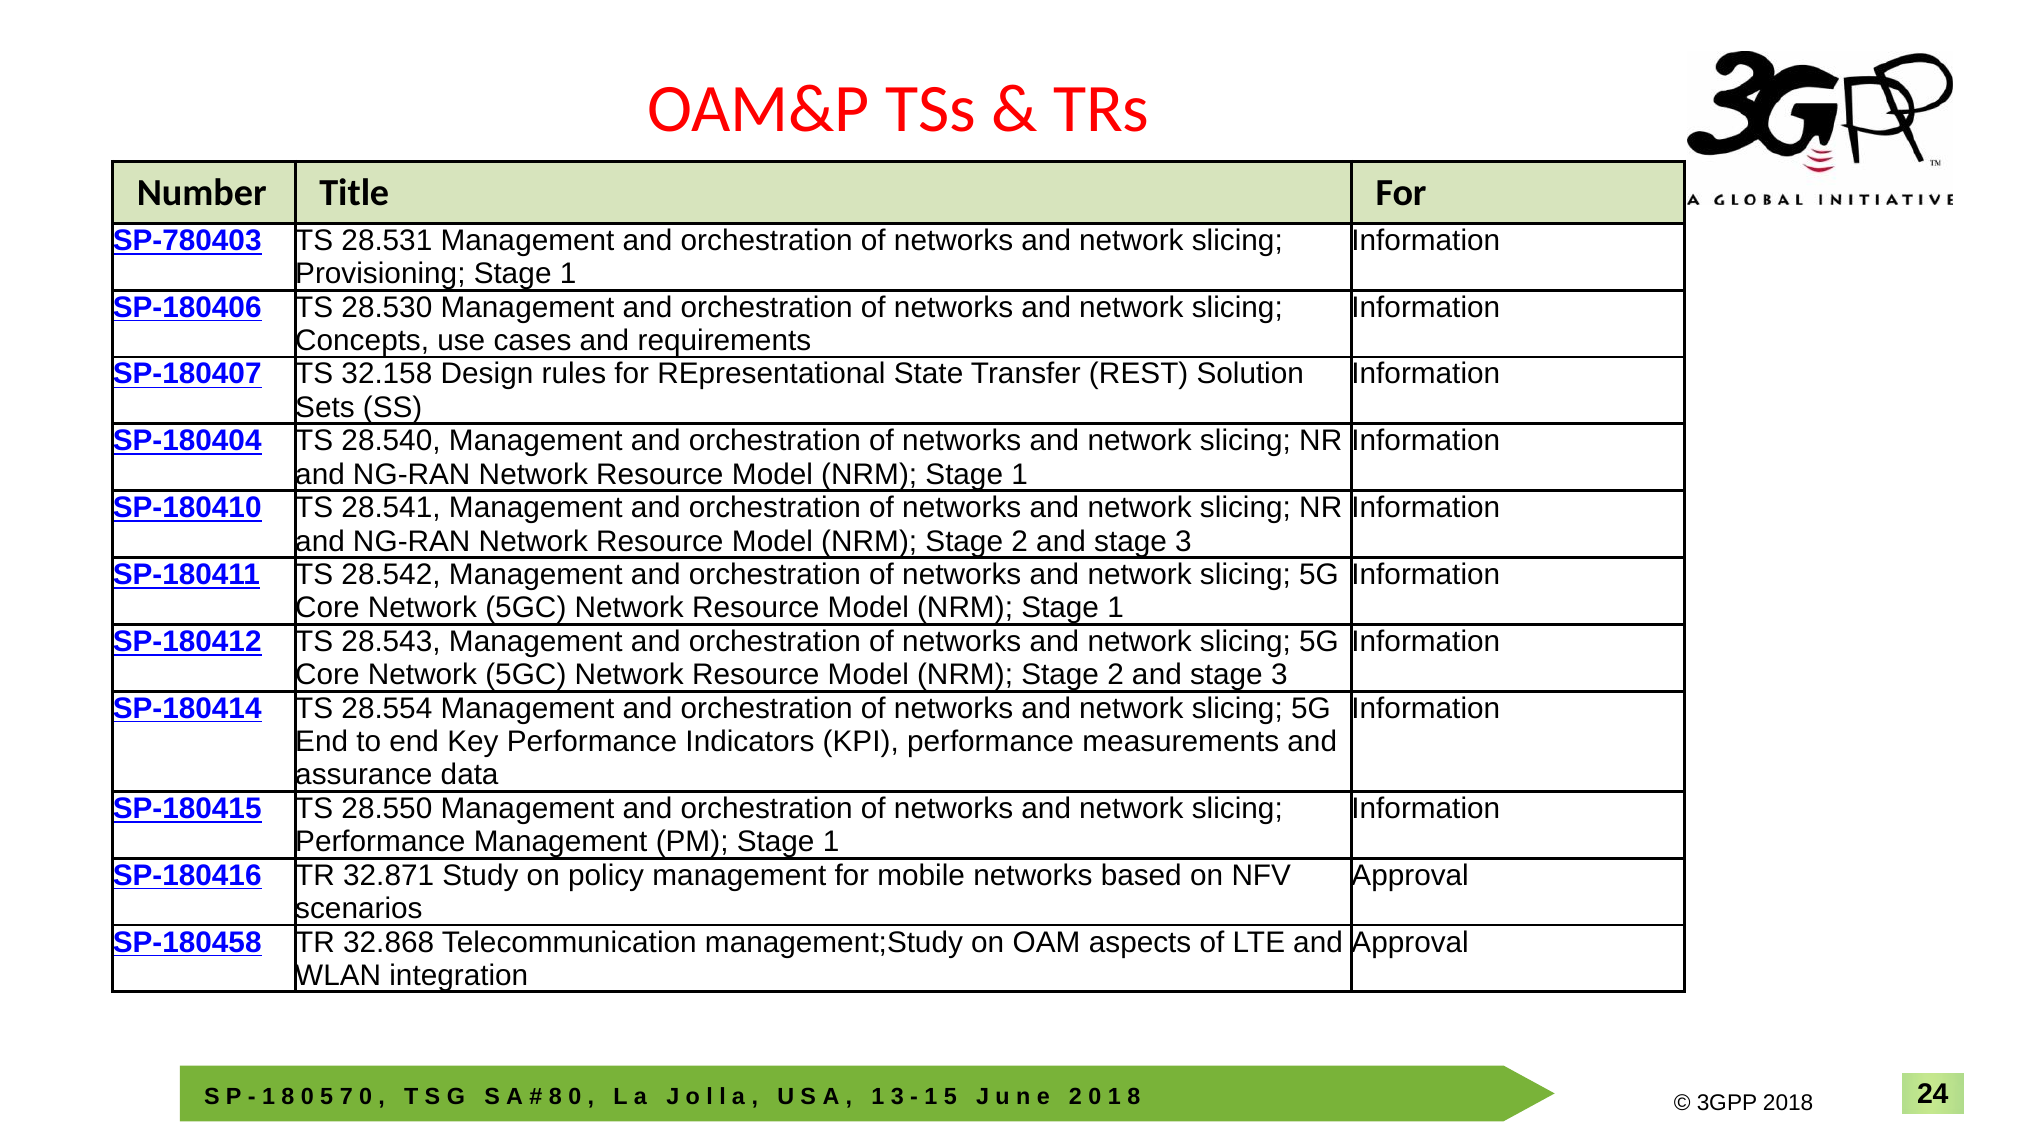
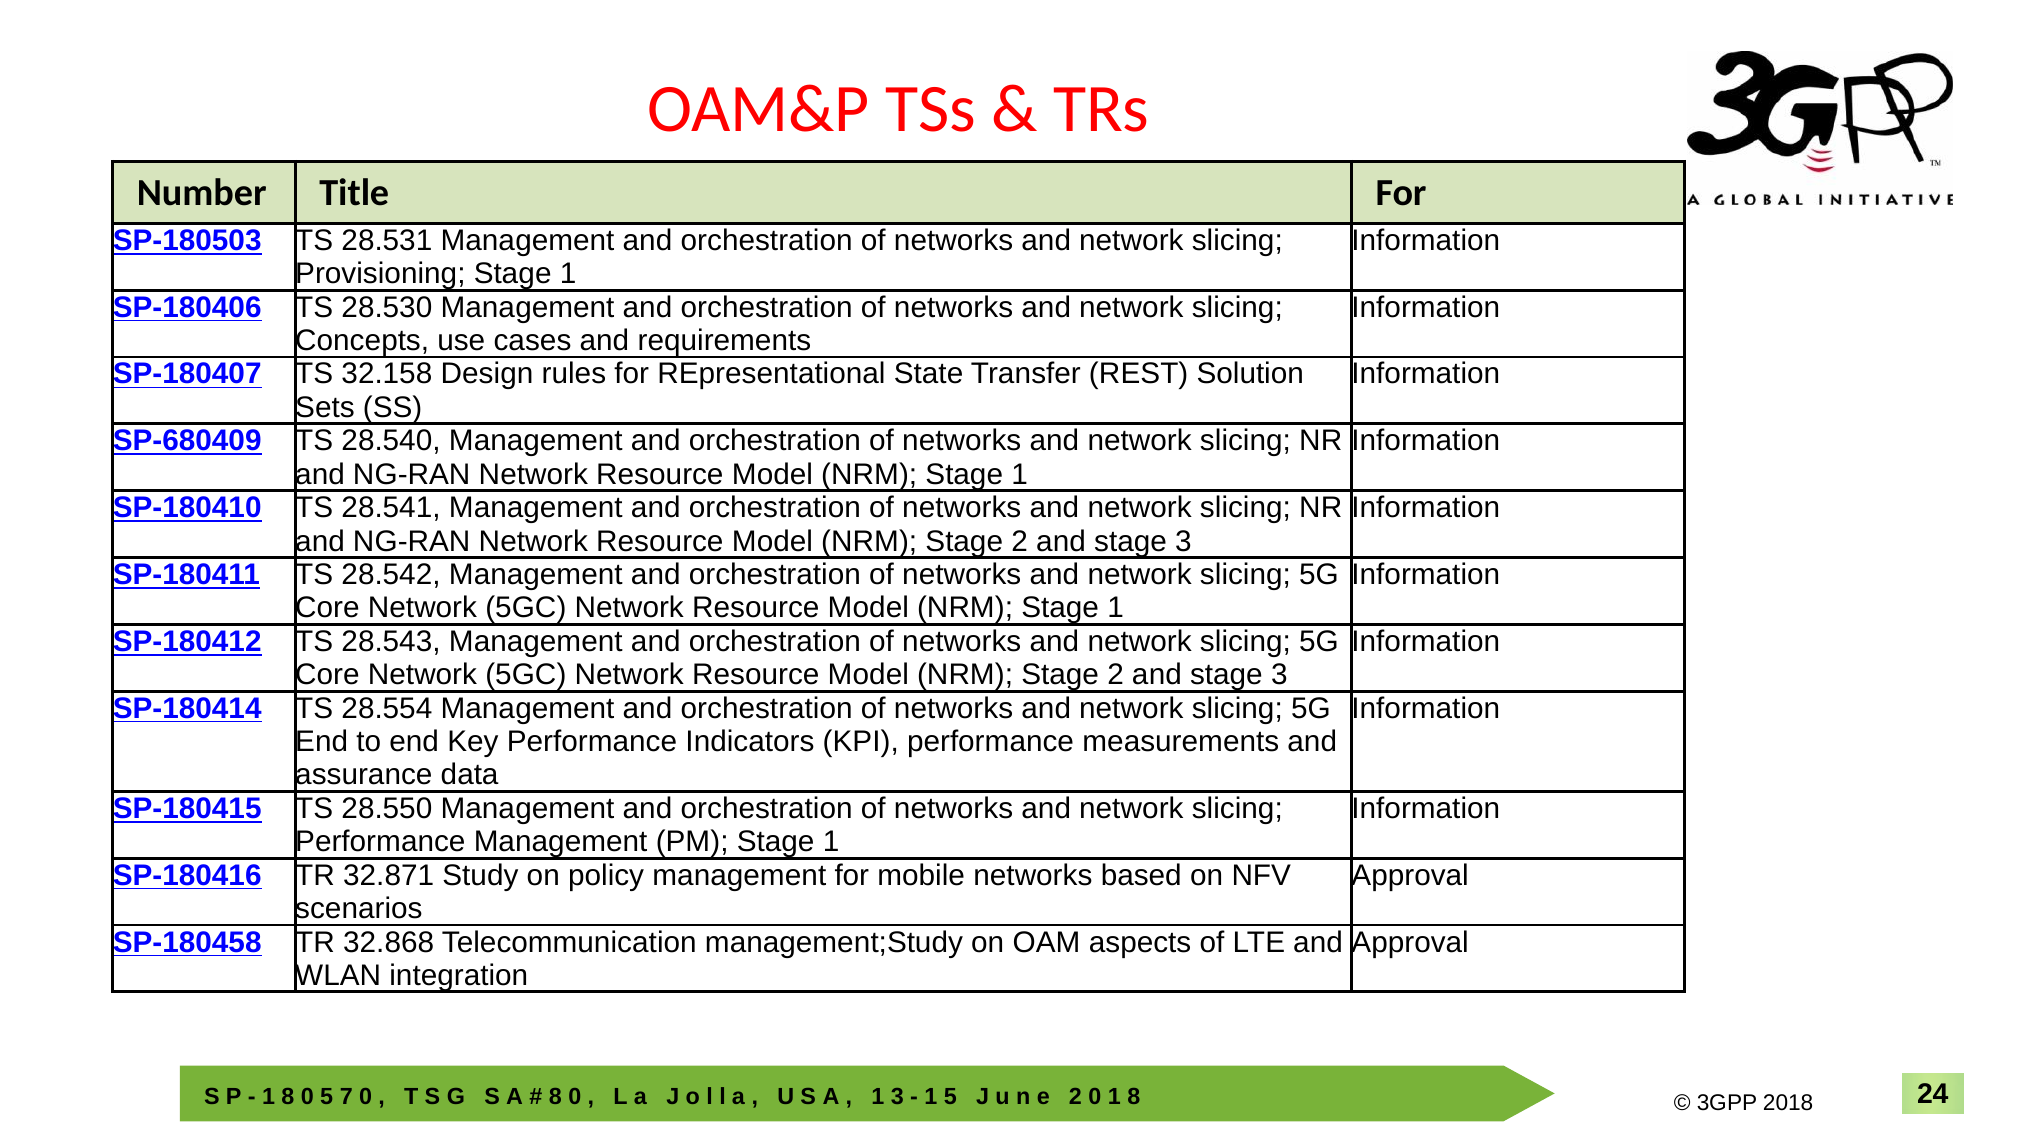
SP-780403: SP-780403 -> SP-180503
SP-180404: SP-180404 -> SP-680409
